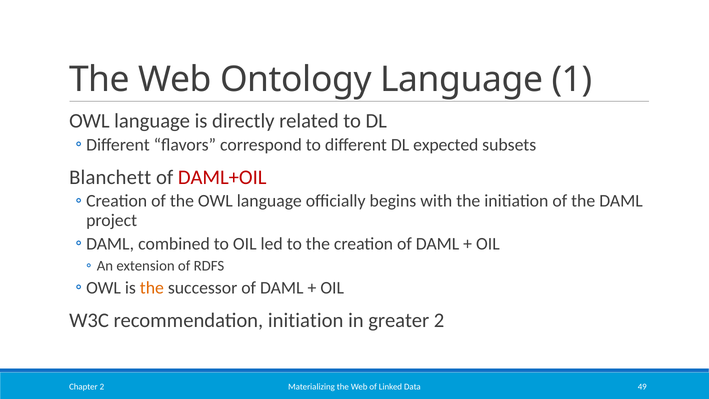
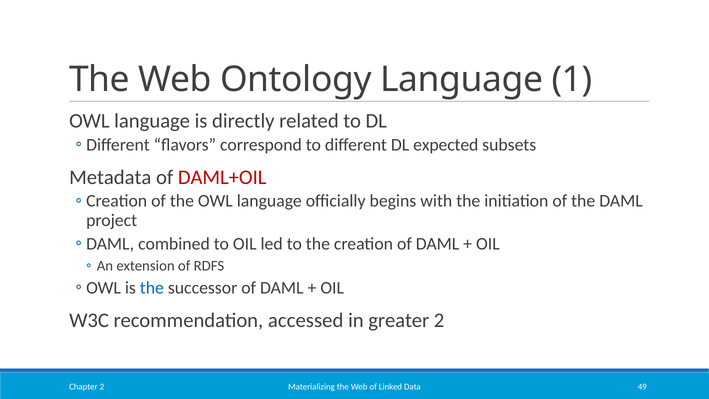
Blanchett: Blanchett -> Metadata
the at (152, 288) colour: orange -> blue
recommendation initiation: initiation -> accessed
